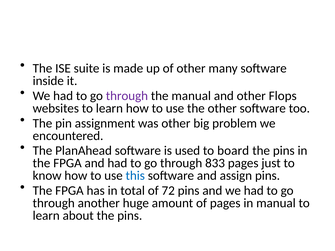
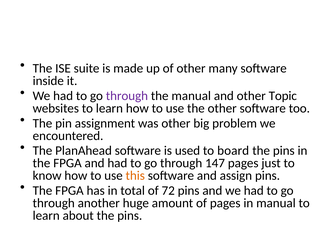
Flops: Flops -> Topic
833: 833 -> 147
this colour: blue -> orange
